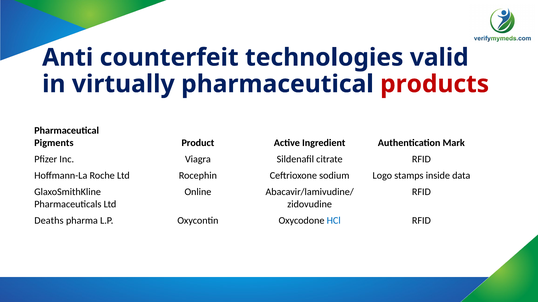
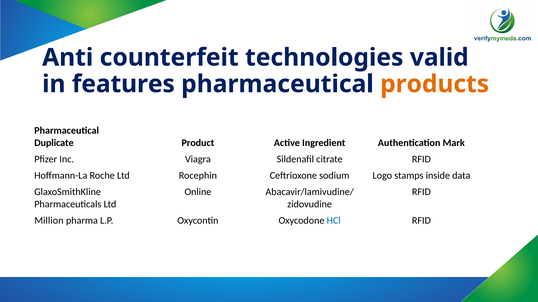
virtually: virtually -> features
products colour: red -> orange
Pigments: Pigments -> Duplicate
Deaths: Deaths -> Million
